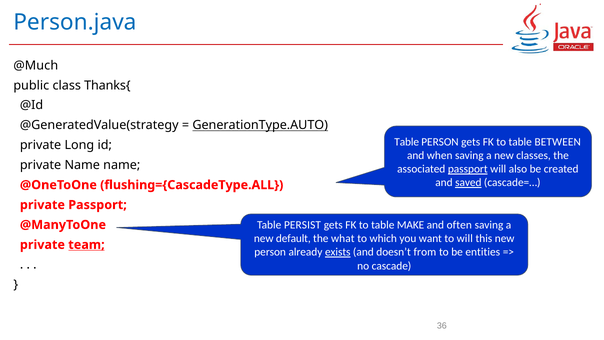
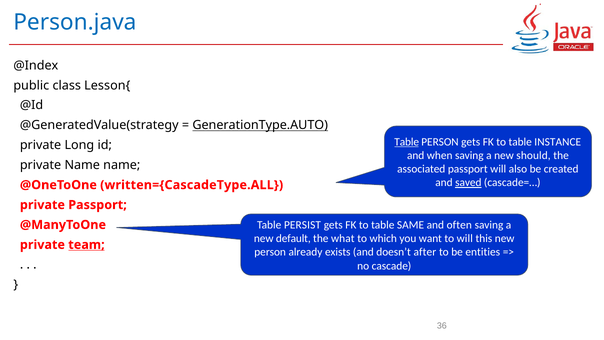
@Much: @Much -> @Index
Thanks{: Thanks{ -> Lesson{
Table at (407, 142) underline: none -> present
BETWEEN: BETWEEN -> INSTANCE
classes: classes -> should
passport at (468, 169) underline: present -> none
flushing={CascadeType.ALL: flushing={CascadeType.ALL -> written={CascadeType.ALL
MAKE: MAKE -> SAME
exists underline: present -> none
from: from -> after
